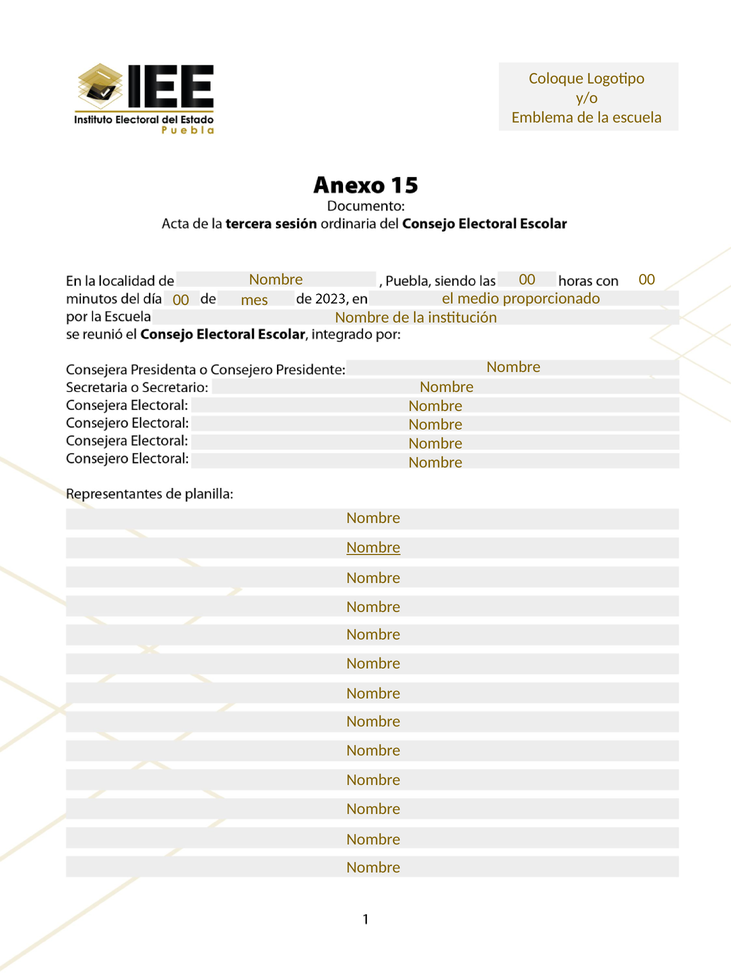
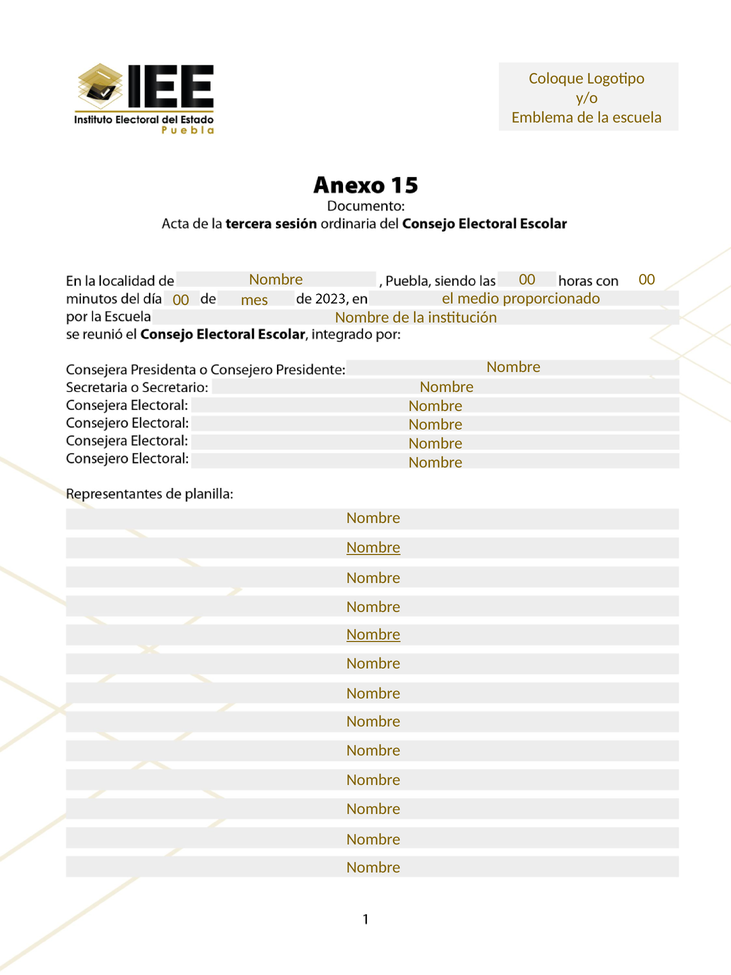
Nombre at (373, 634) underline: none -> present
